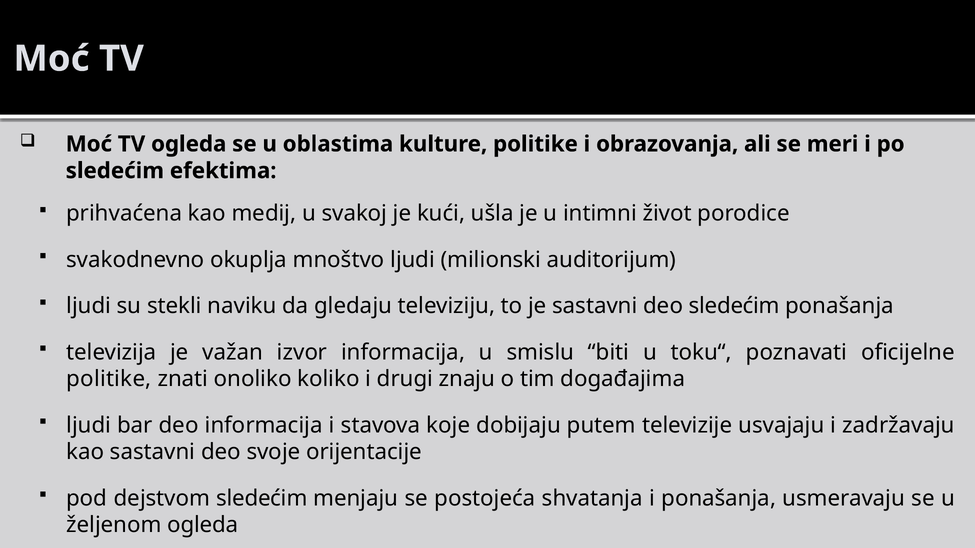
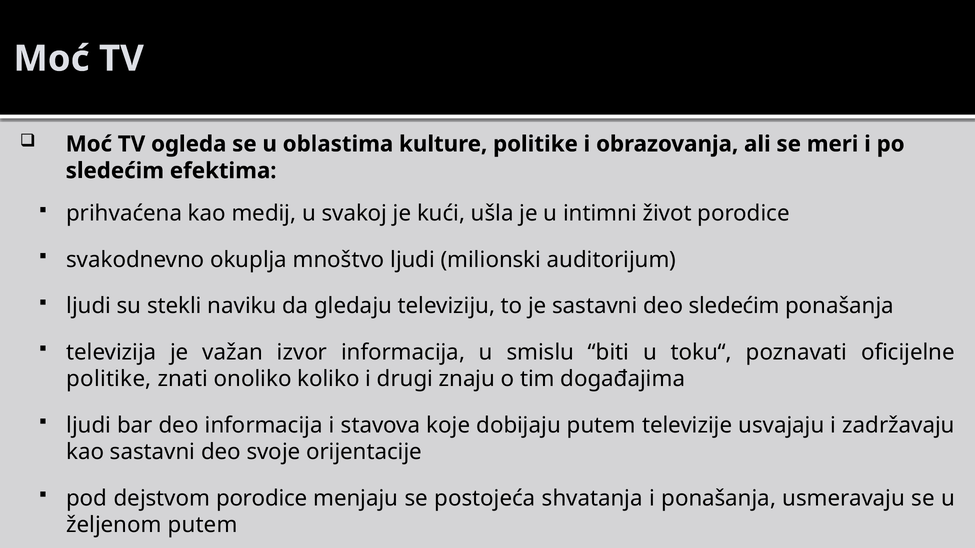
dejstvom sledećim: sledećim -> porodice
željenom ogleda: ogleda -> putem
